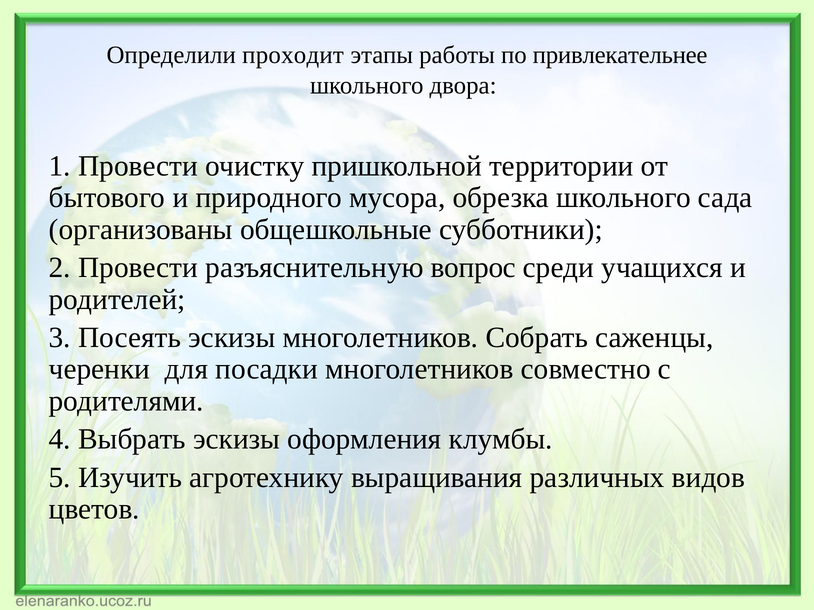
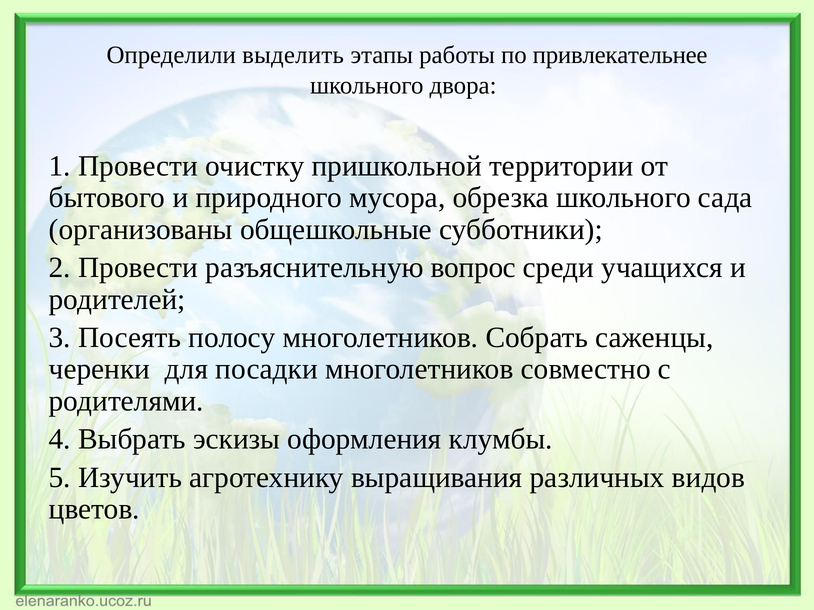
проходит: проходит -> выделить
Посеять эскизы: эскизы -> полосу
